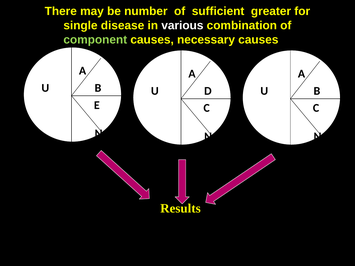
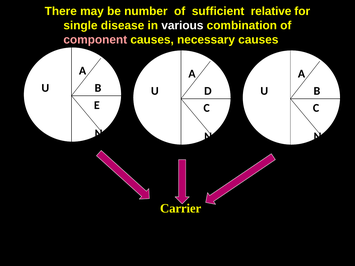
greater: greater -> relative
component colour: light green -> pink
Results: Results -> Carrier
